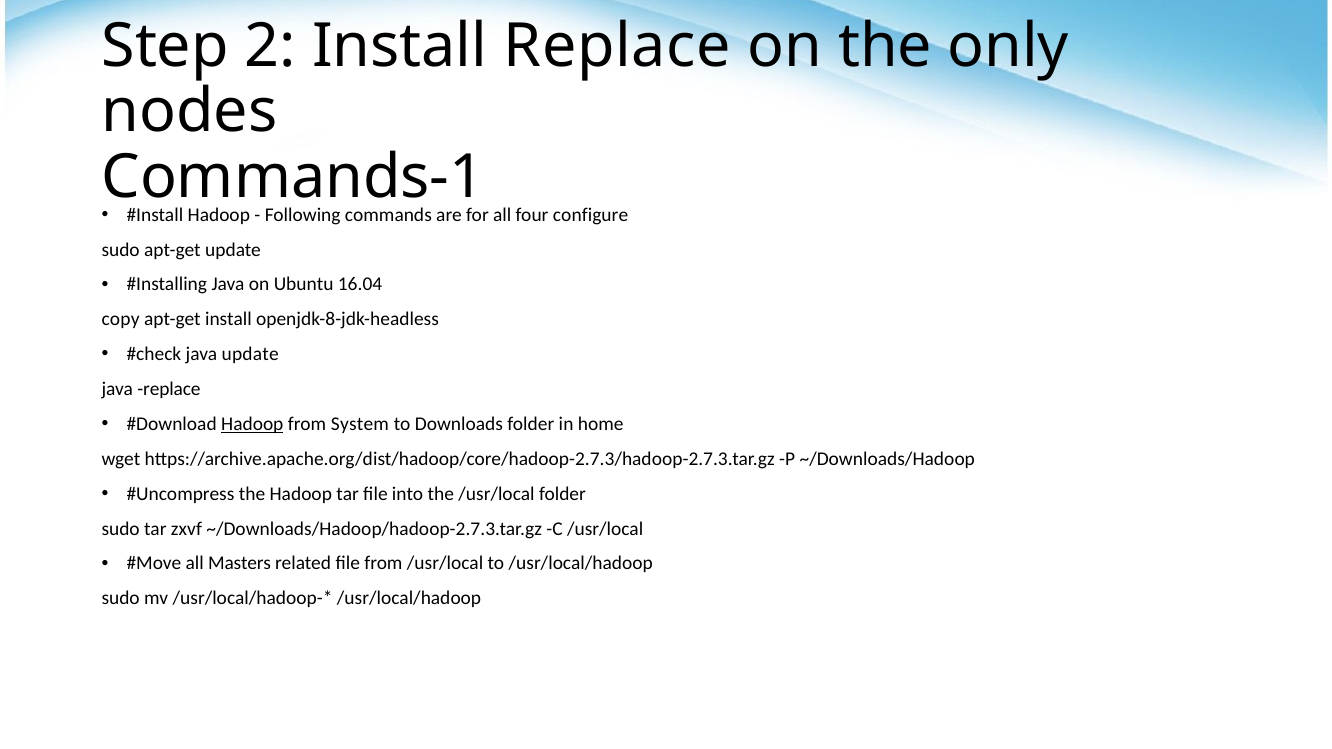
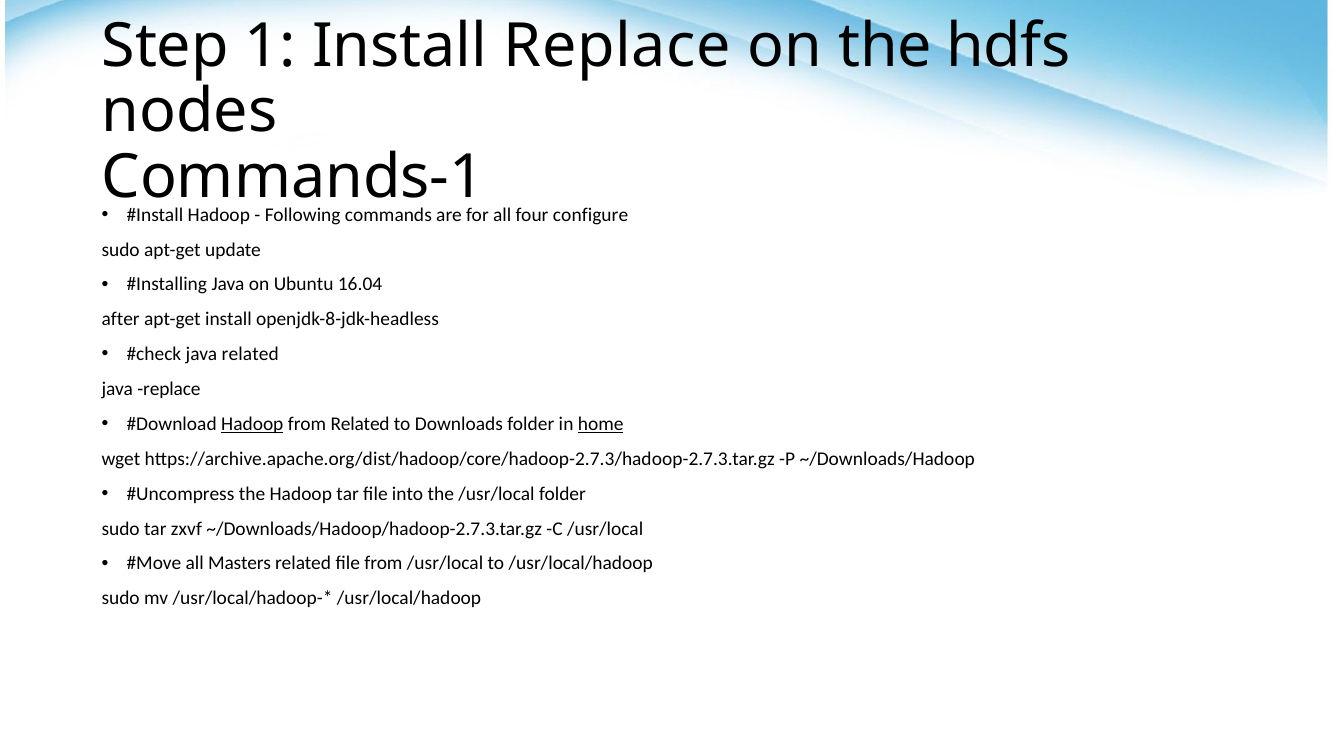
2: 2 -> 1
only: only -> hdfs
copy: copy -> after
java update: update -> related
from System: System -> Related
home underline: none -> present
